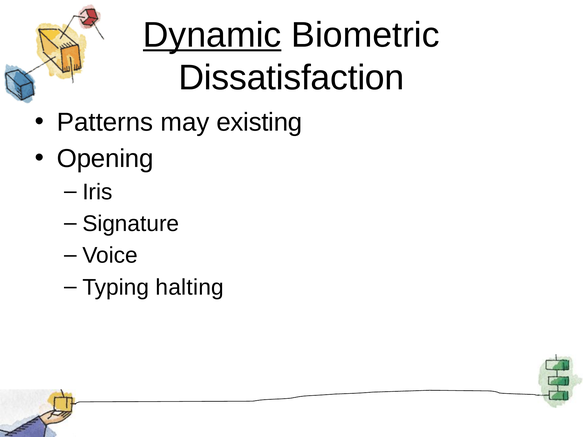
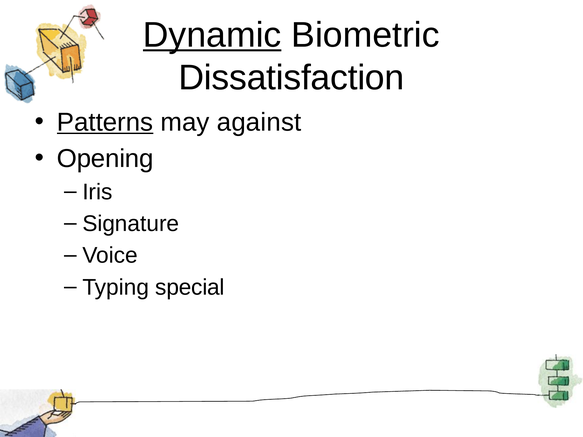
Patterns underline: none -> present
existing: existing -> against
halting: halting -> special
